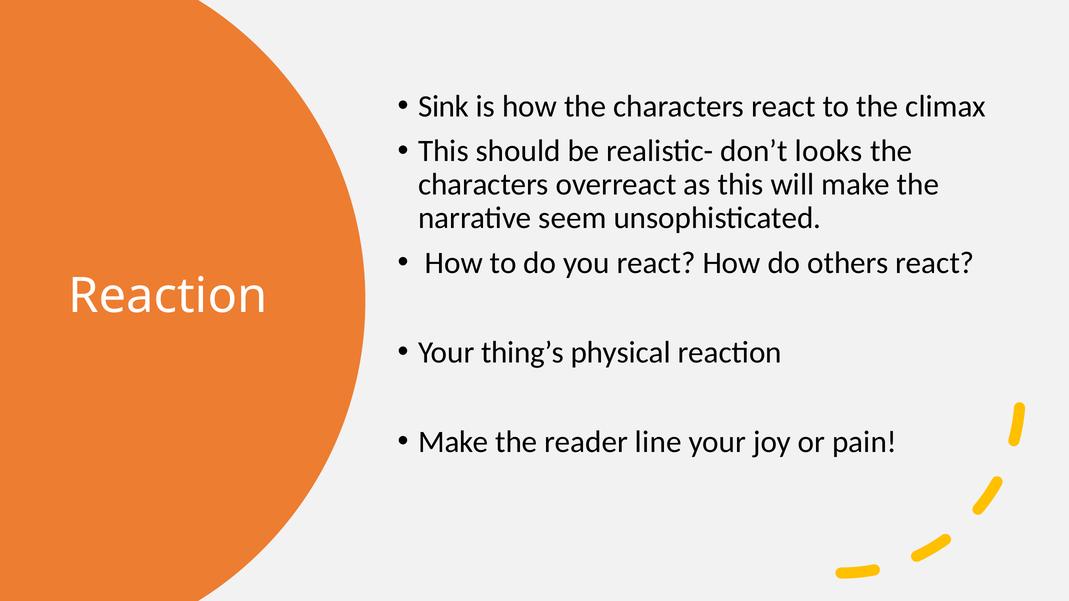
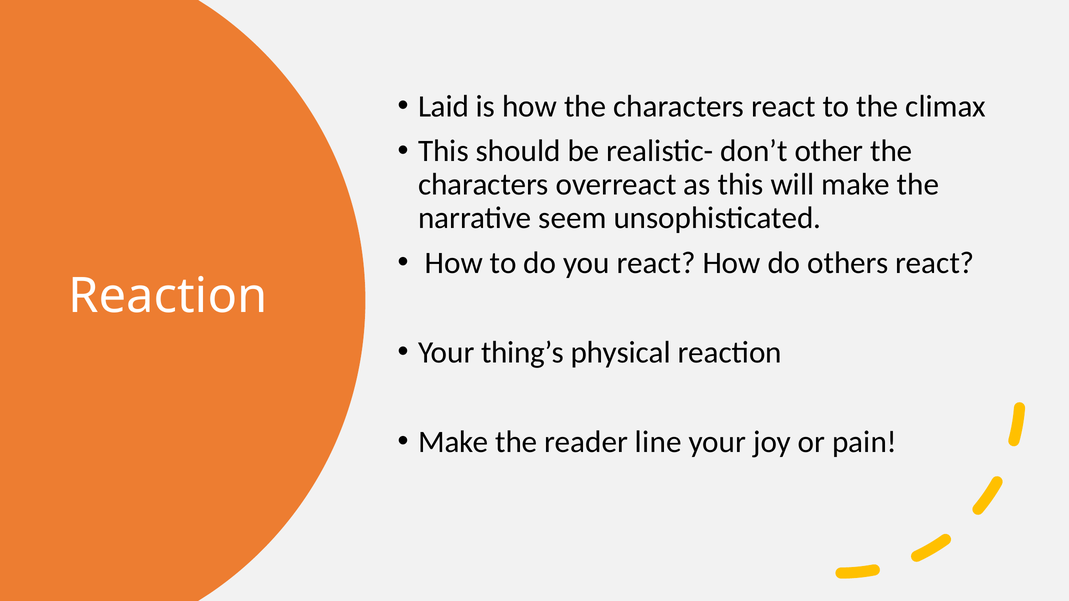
Sink: Sink -> Laid
looks: looks -> other
